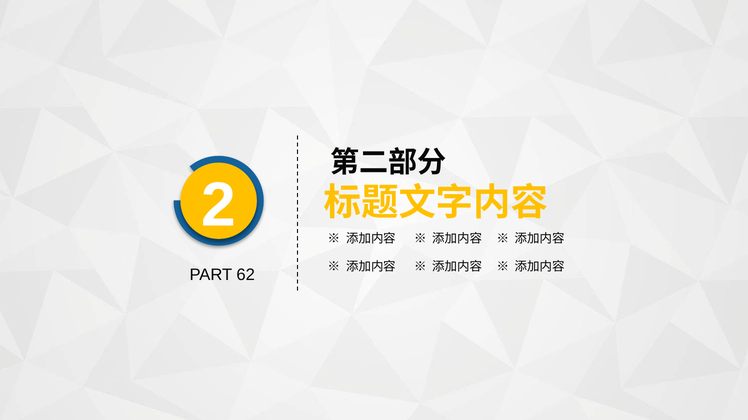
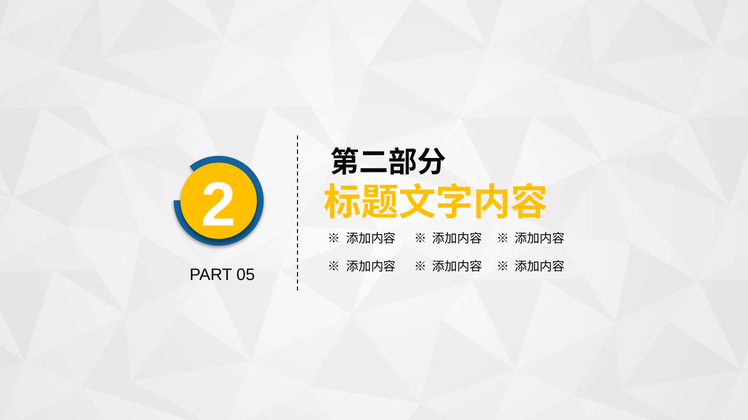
62: 62 -> 05
